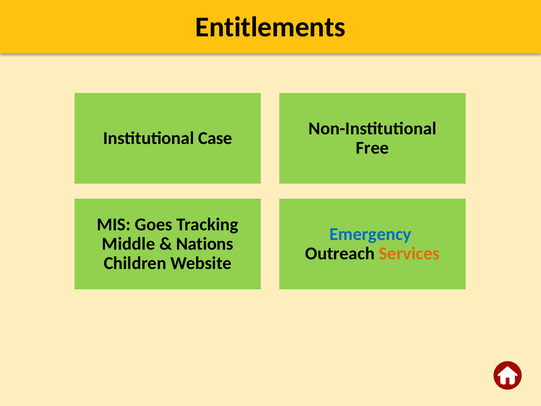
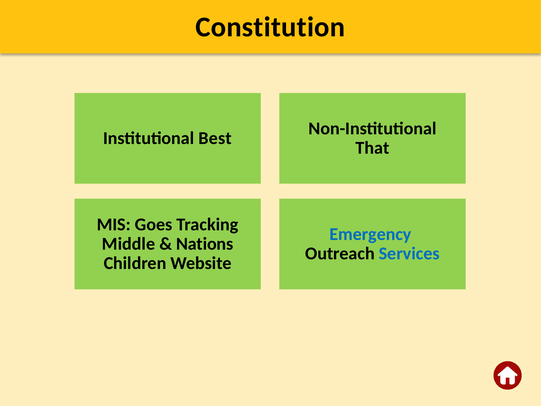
Entitlements: Entitlements -> Constitution
Case: Case -> Best
Free: Free -> That
Services colour: orange -> blue
